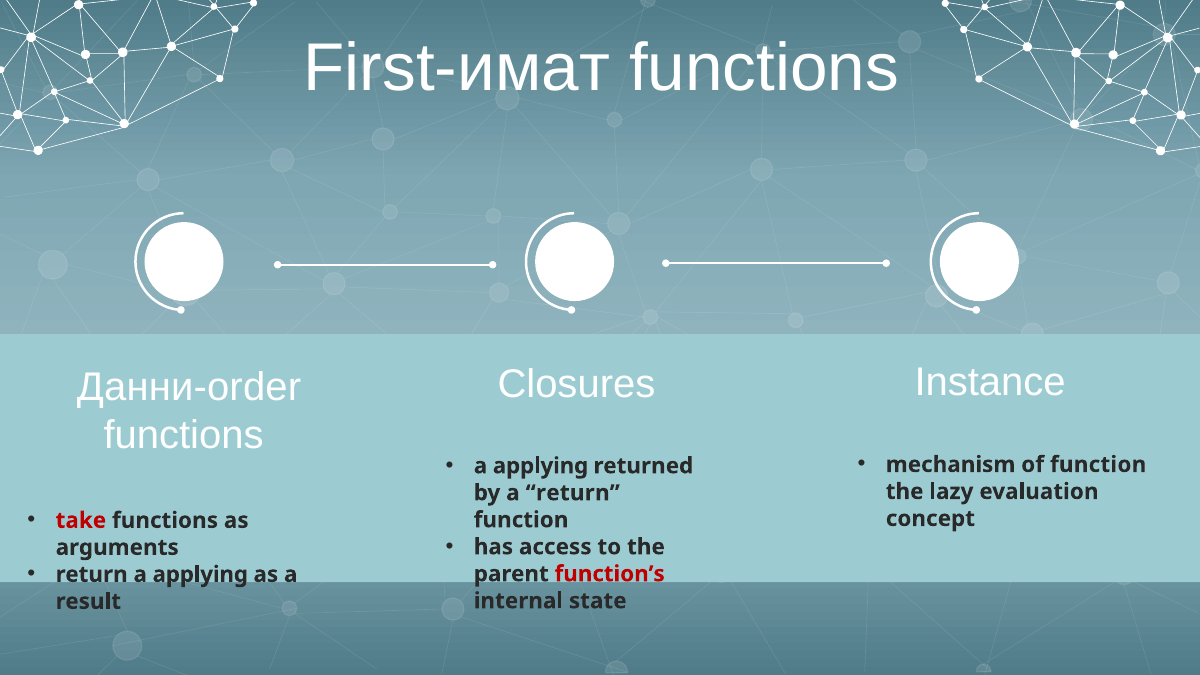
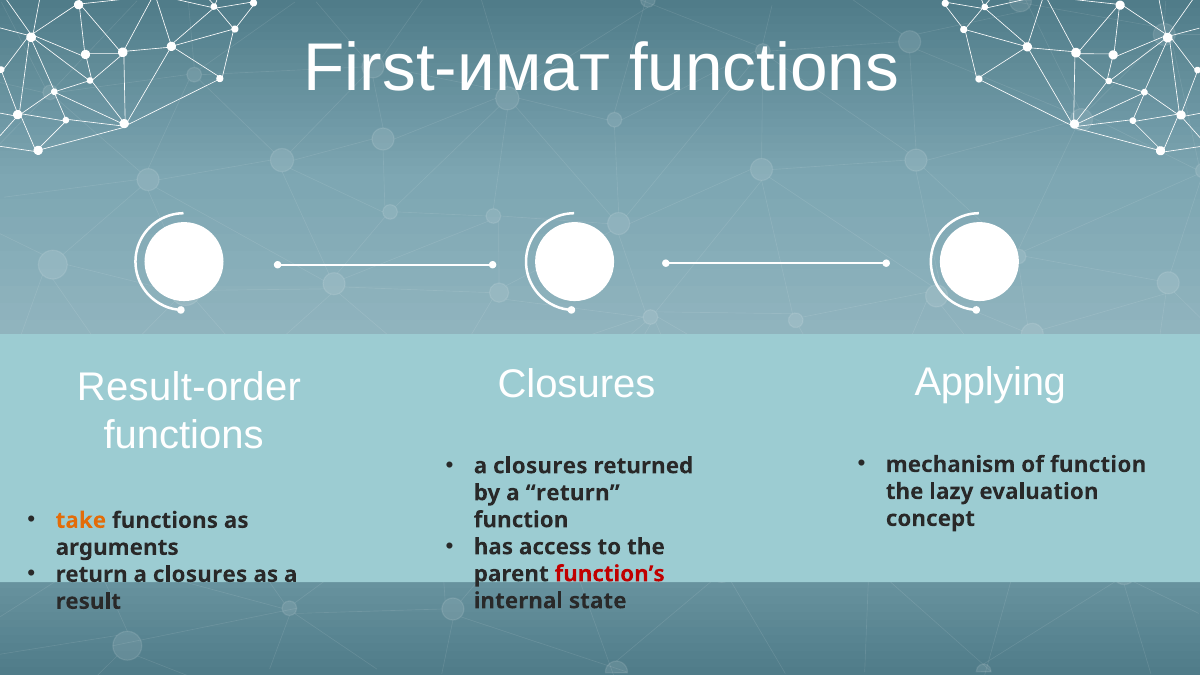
Instance: Instance -> Applying
Данни-order: Данни-order -> Result-order
applying at (541, 466): applying -> closures
take colour: red -> orange
return a applying: applying -> closures
